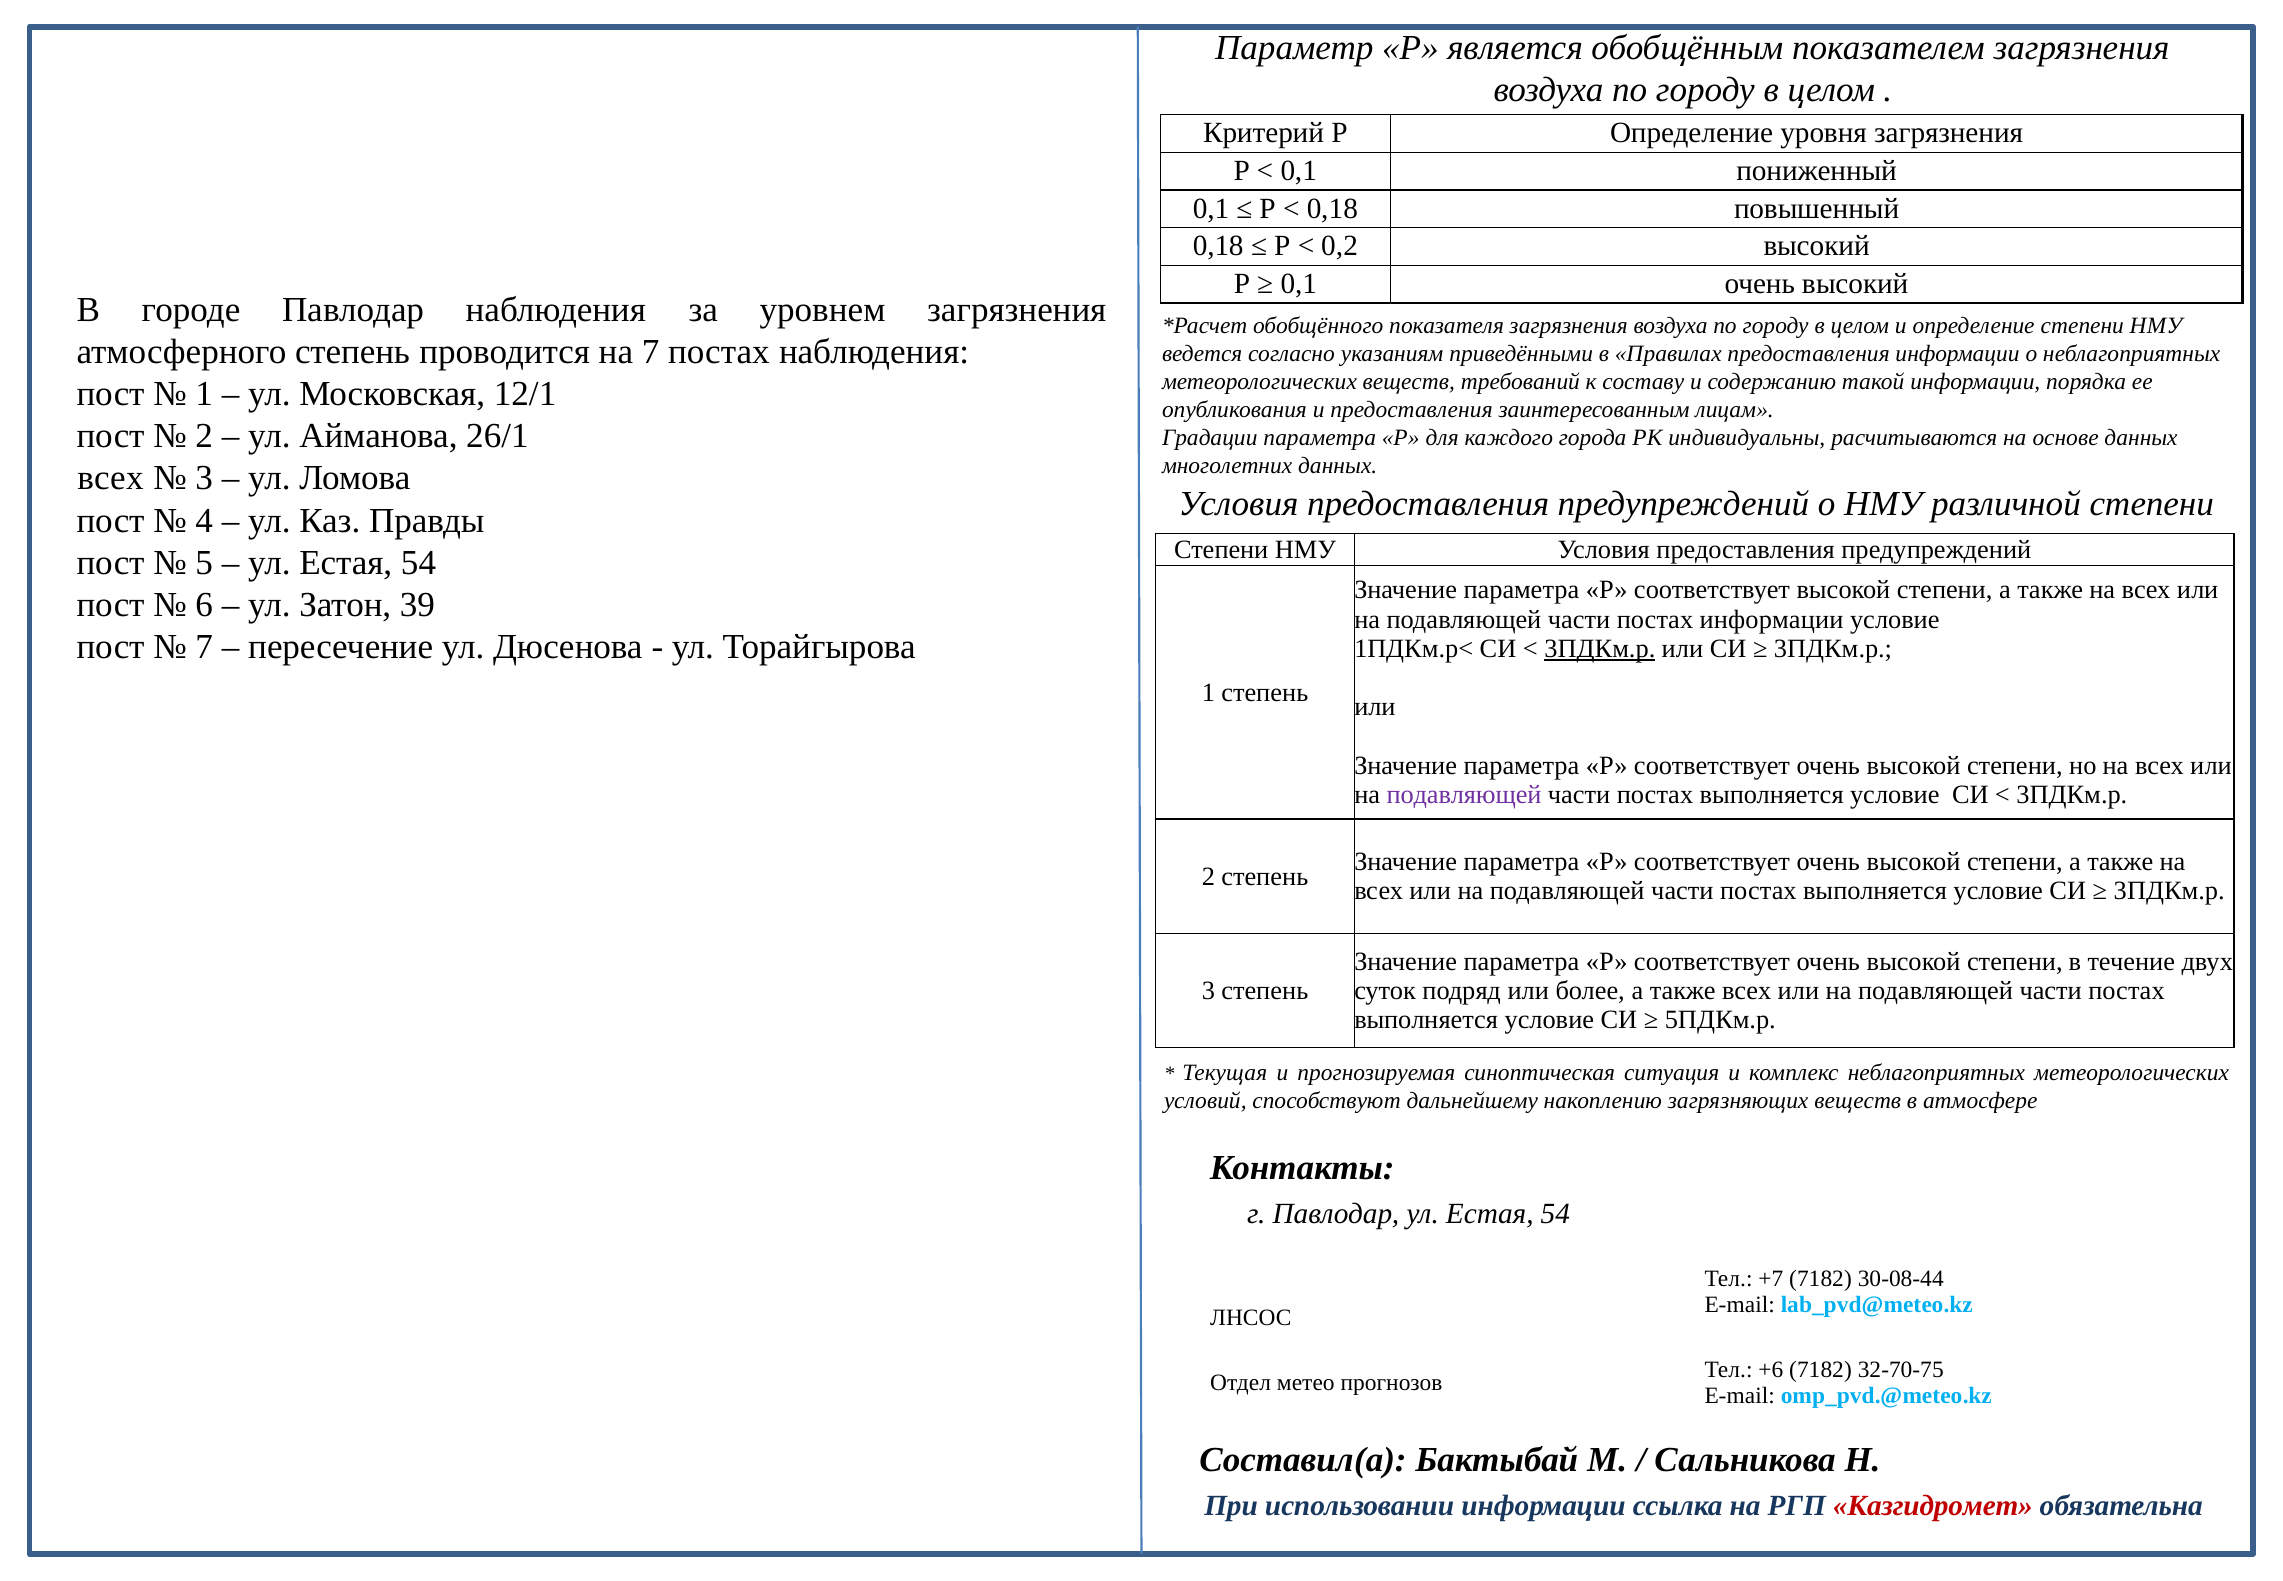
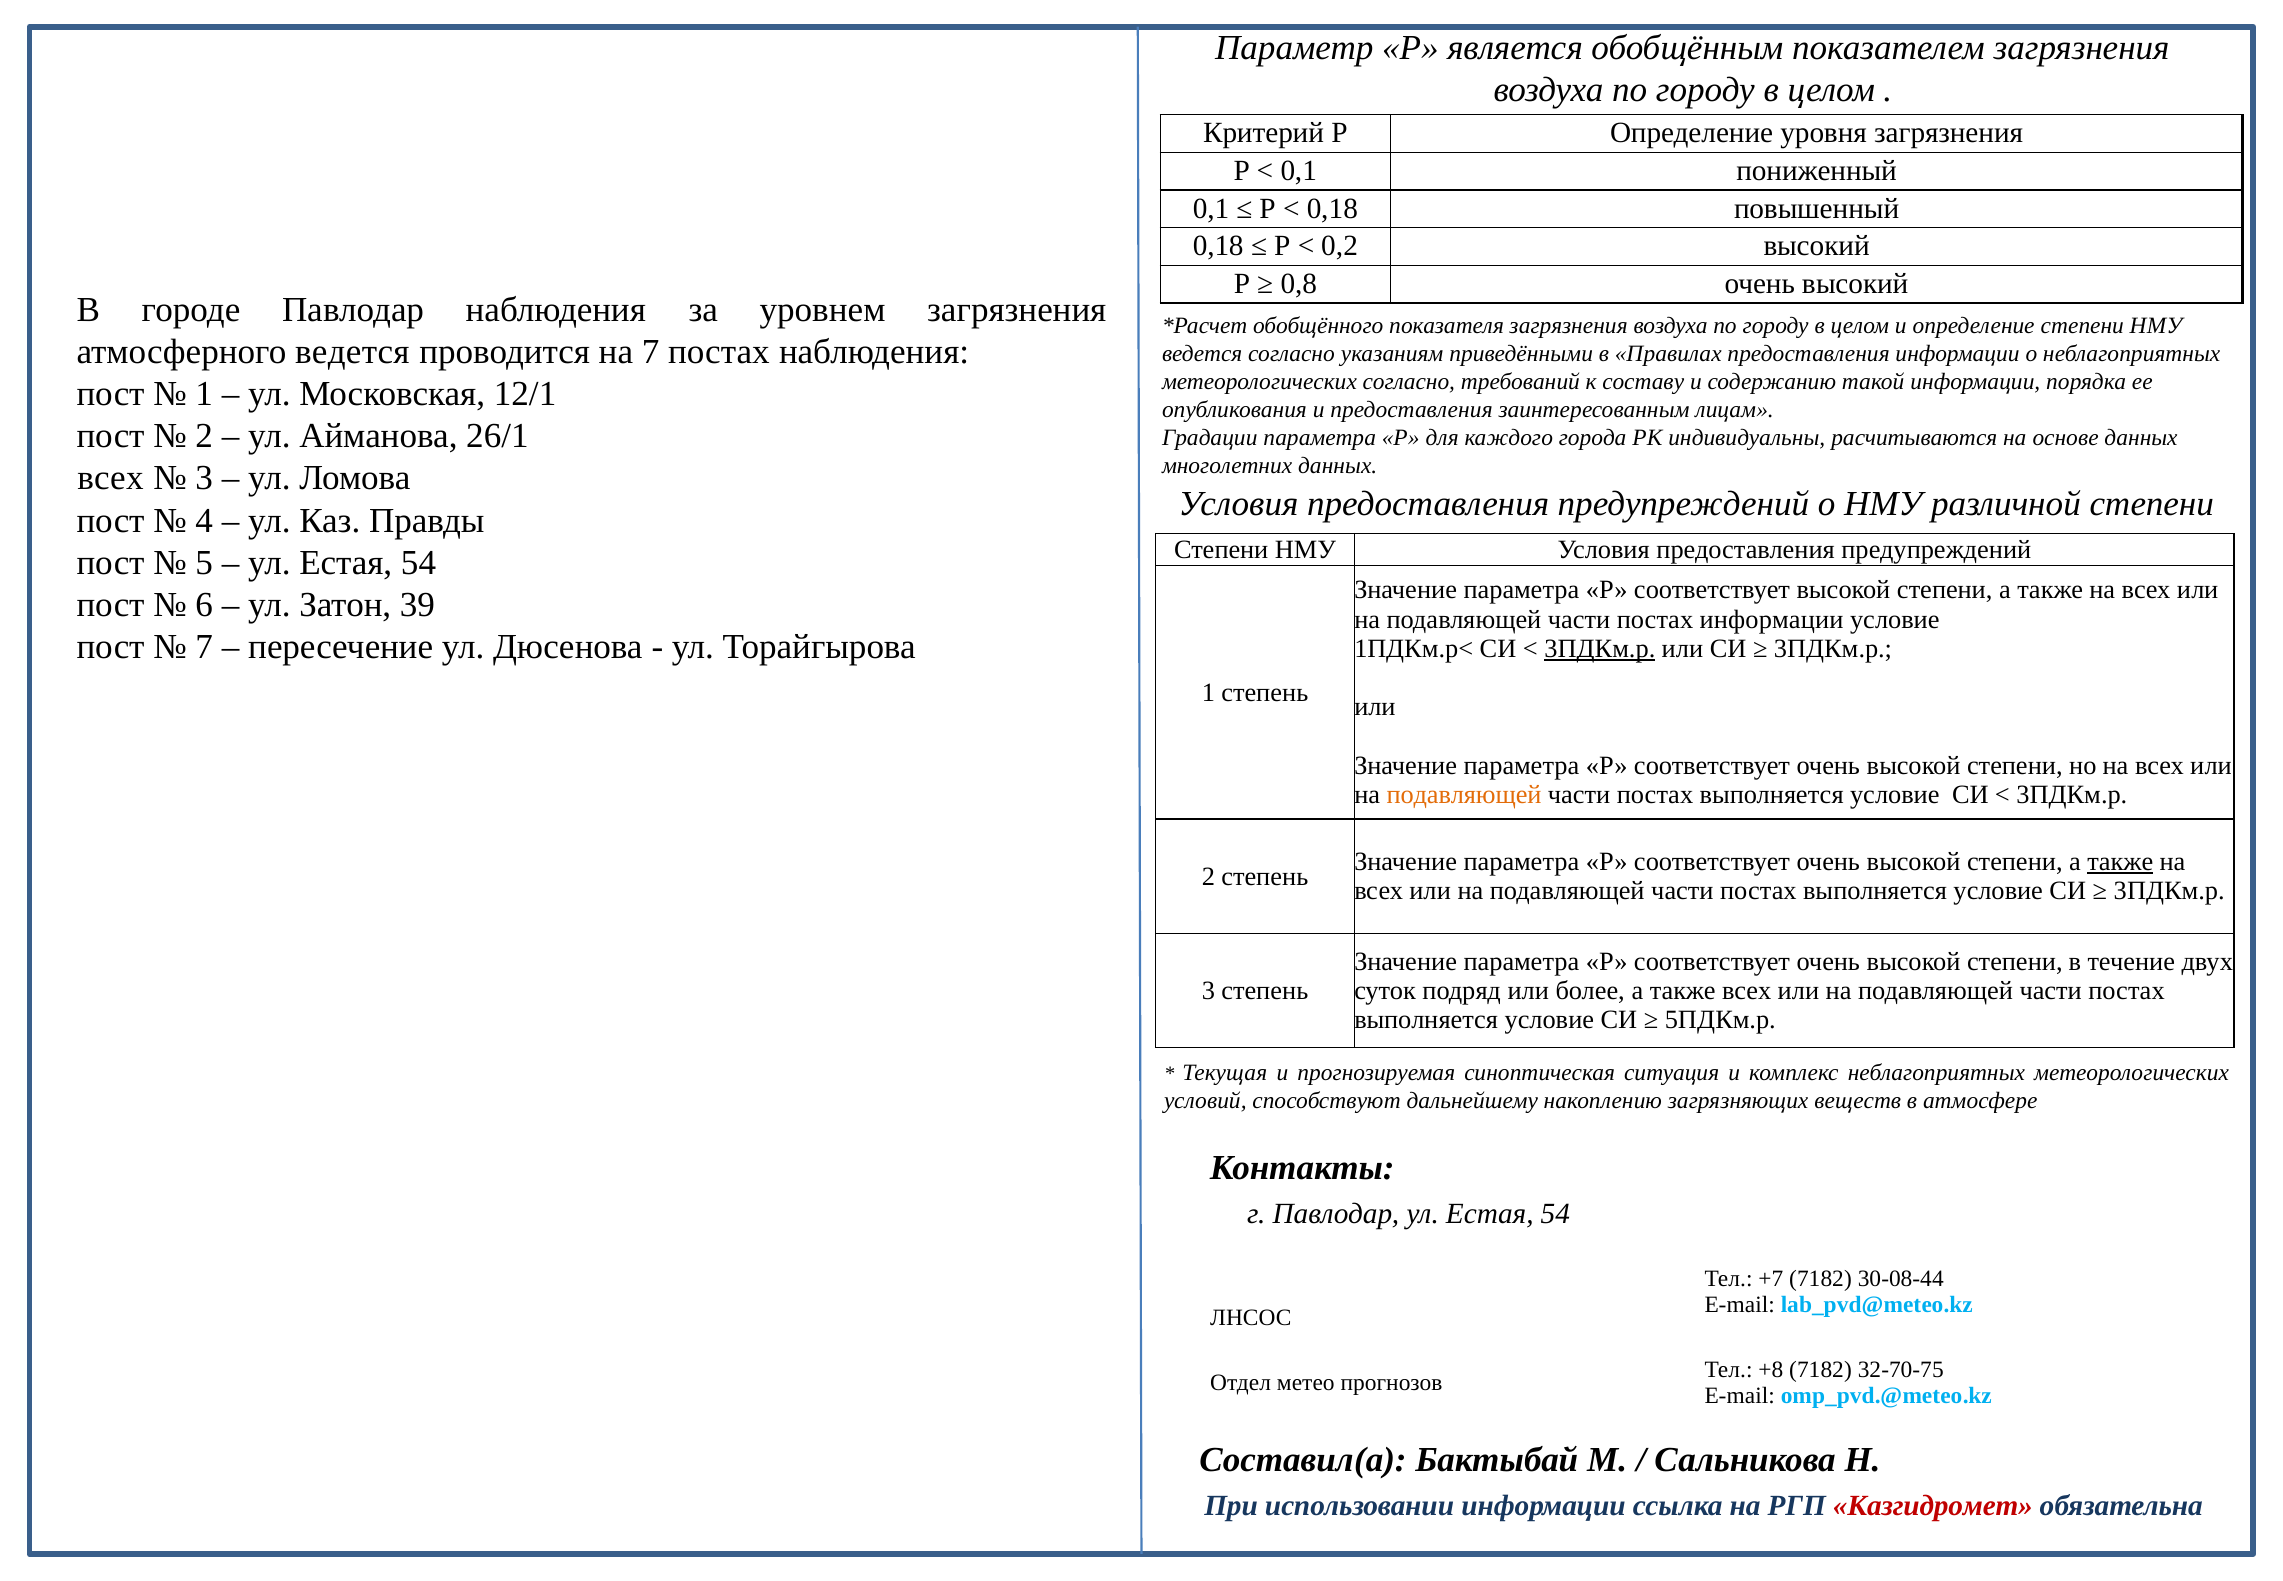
0,1 at (1299, 284): 0,1 -> 0,8
атмосферного степень: степень -> ведется
метеорологических веществ: веществ -> согласно
подавляющей at (1464, 794) colour: purple -> orange
также at (2120, 862) underline: none -> present
+6: +6 -> +8
